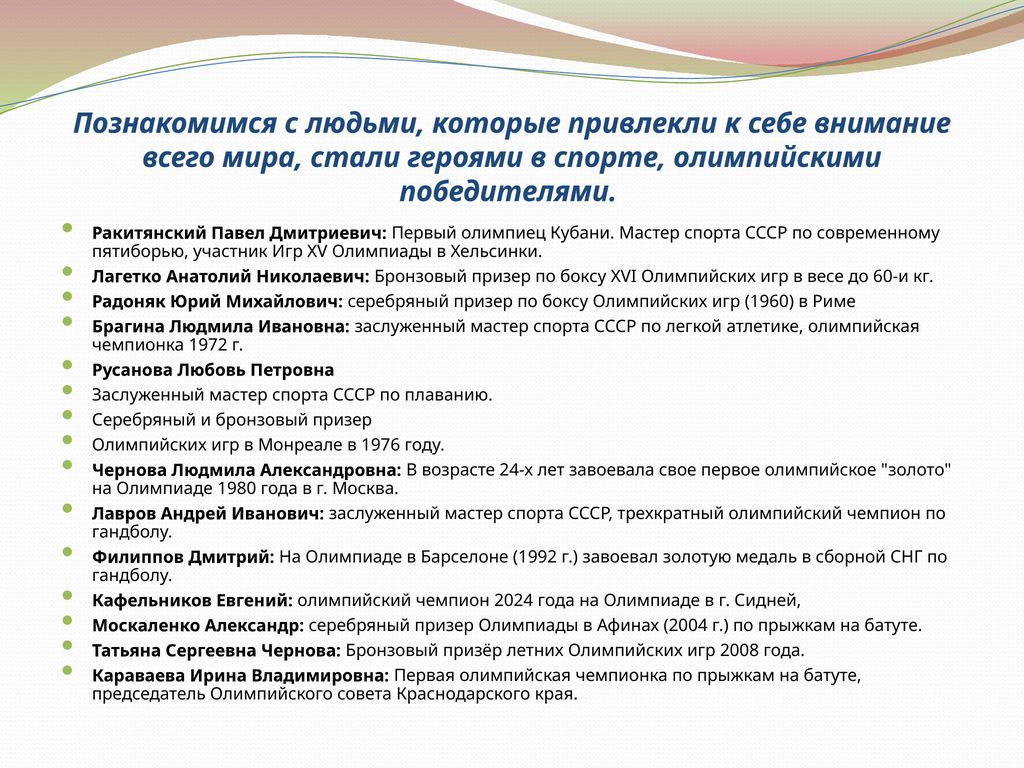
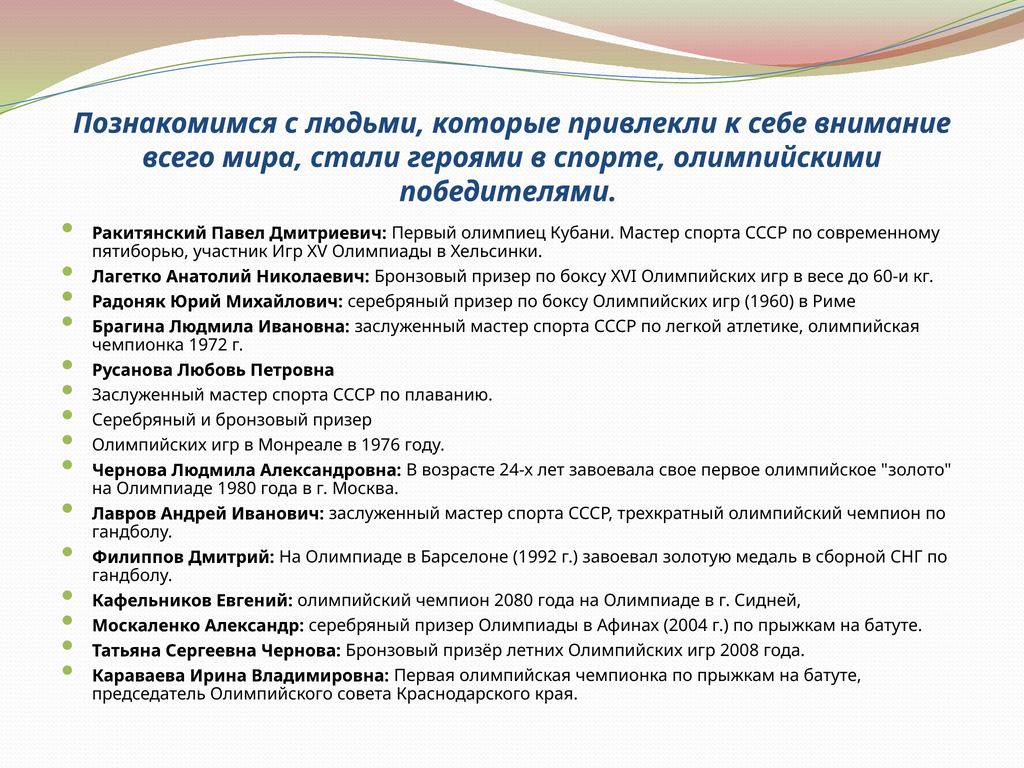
2024: 2024 -> 2080
